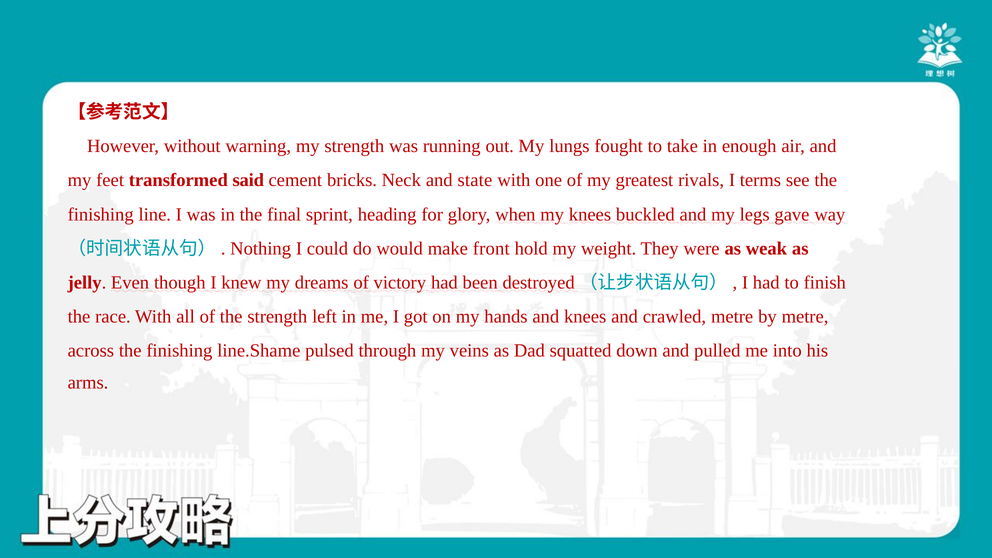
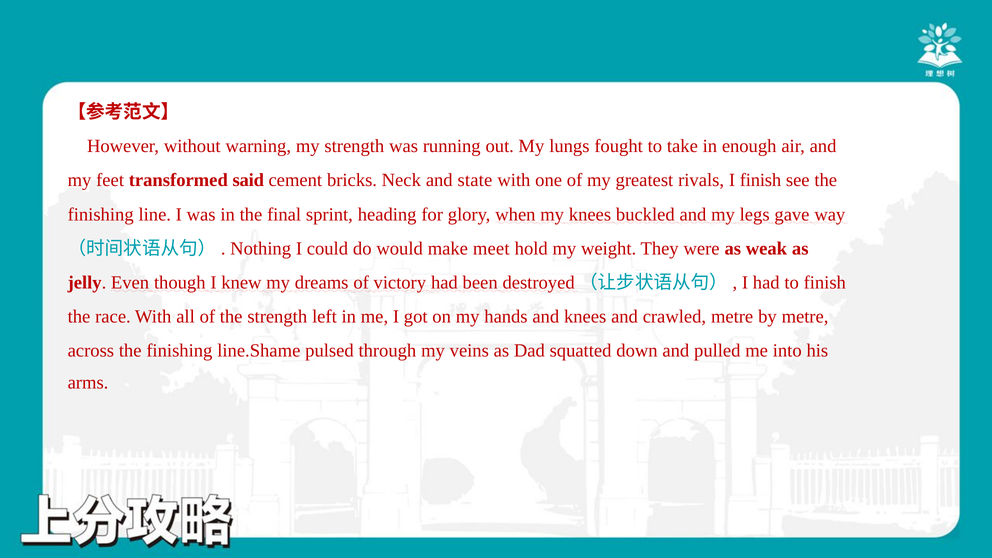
I terms: terms -> finish
front: front -> meet
